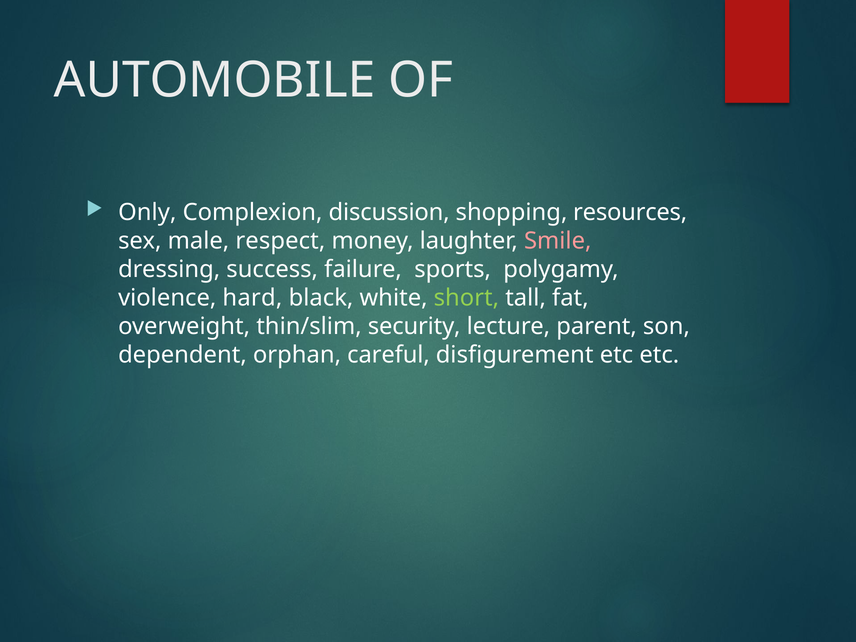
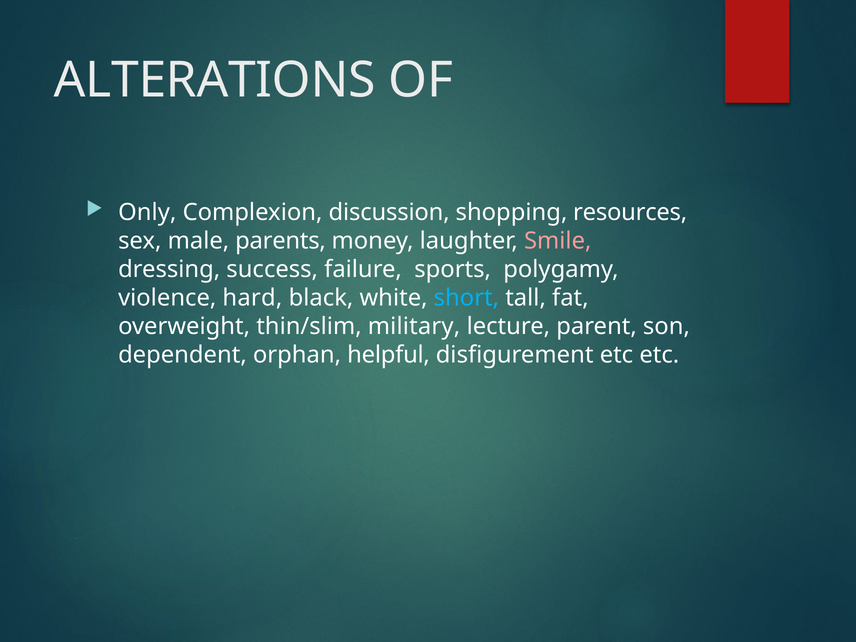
AUTOMOBILE: AUTOMOBILE -> ALTERATIONS
respect: respect -> parents
short colour: light green -> light blue
security: security -> military
careful: careful -> helpful
